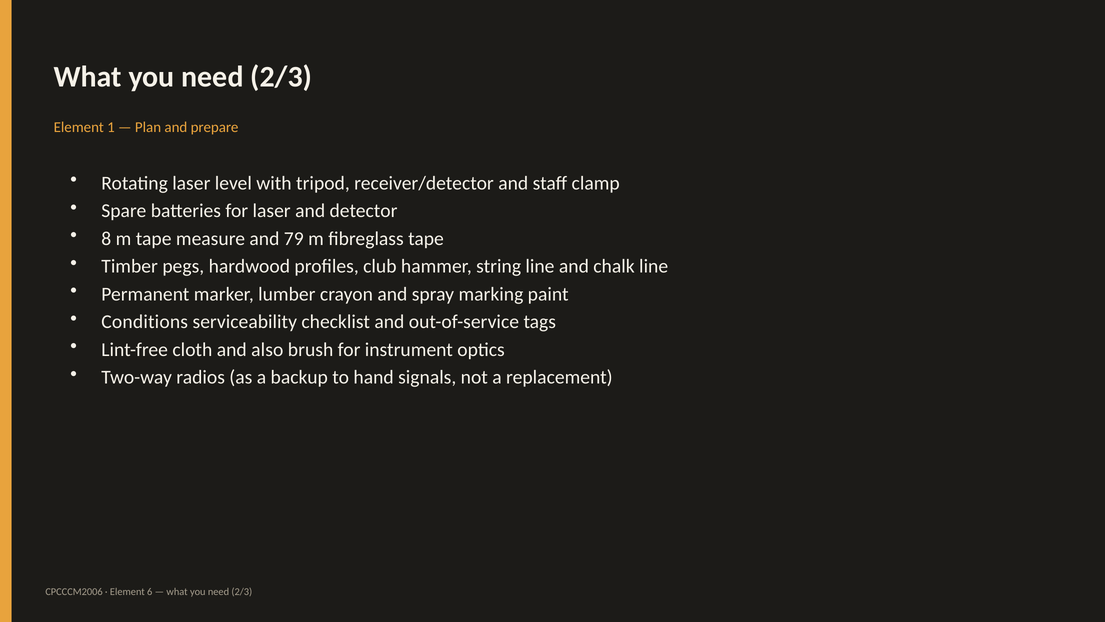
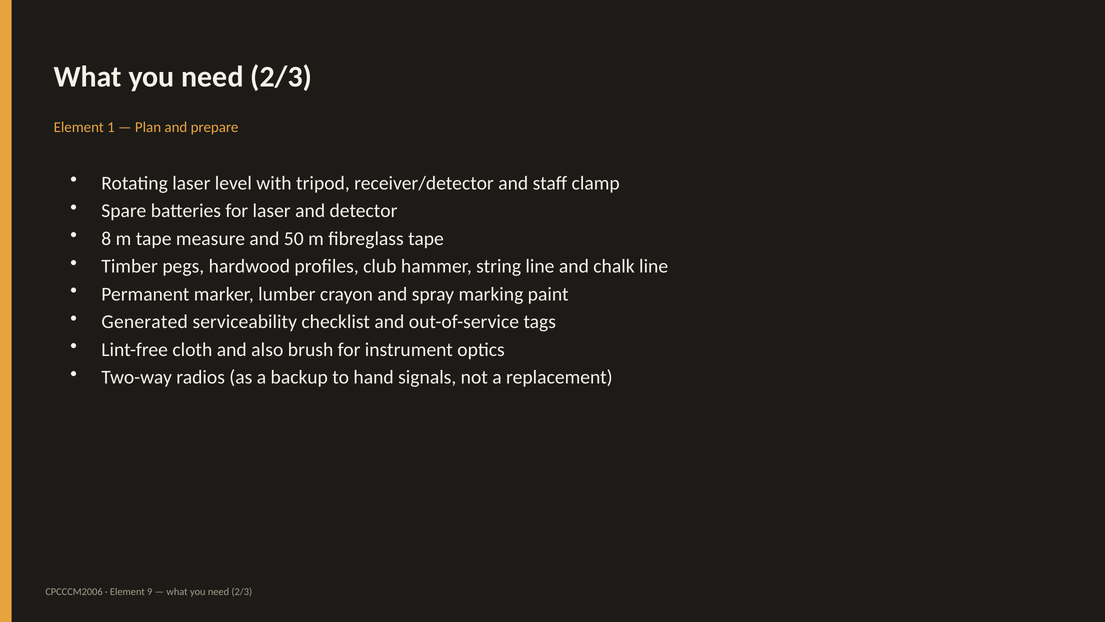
79: 79 -> 50
Conditions: Conditions -> Generated
6: 6 -> 9
